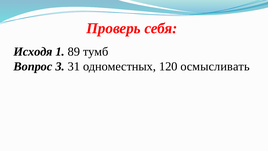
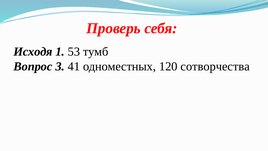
89: 89 -> 53
31: 31 -> 41
осмысливать: осмысливать -> сотворчества
